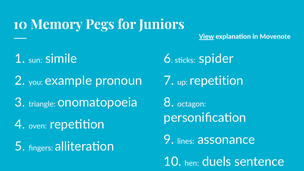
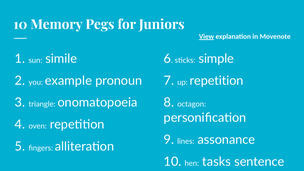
spider: spider -> simple
duels: duels -> tasks
